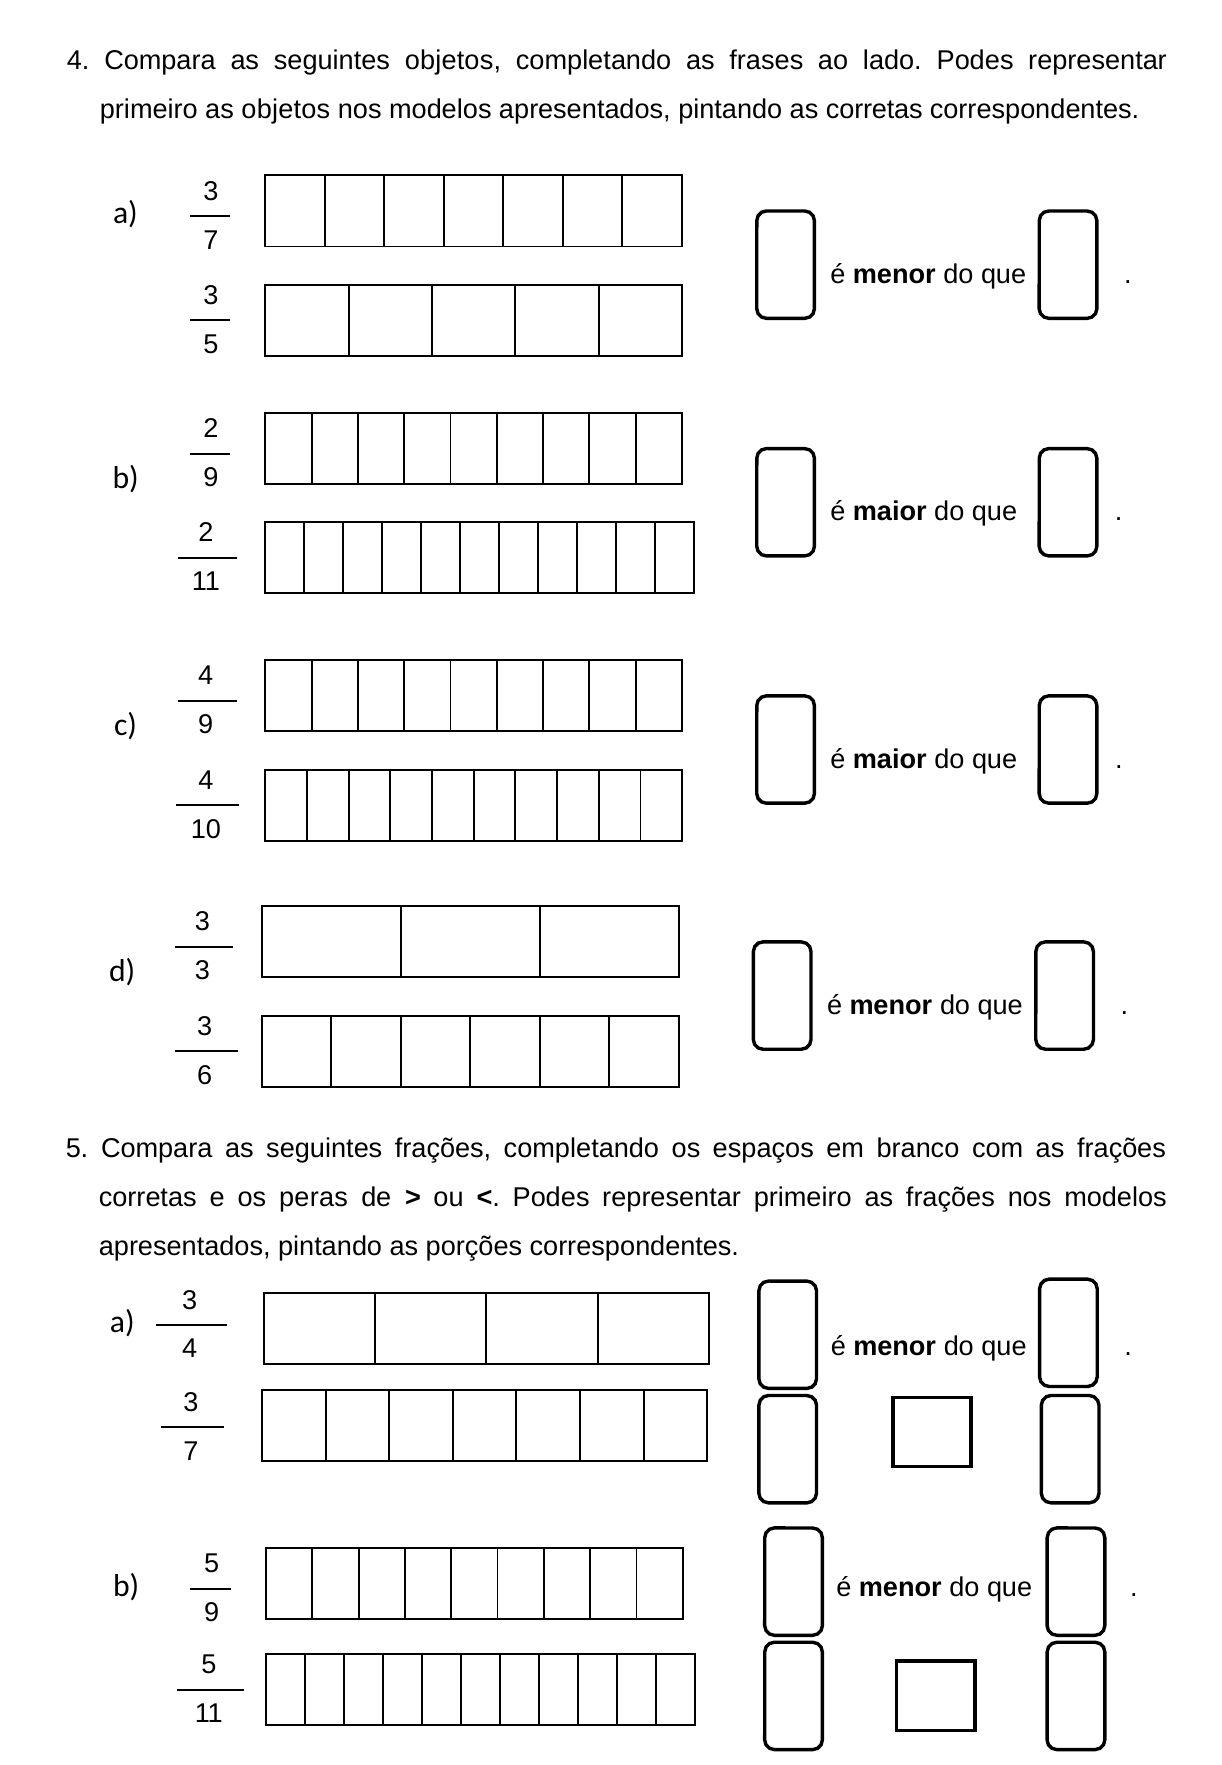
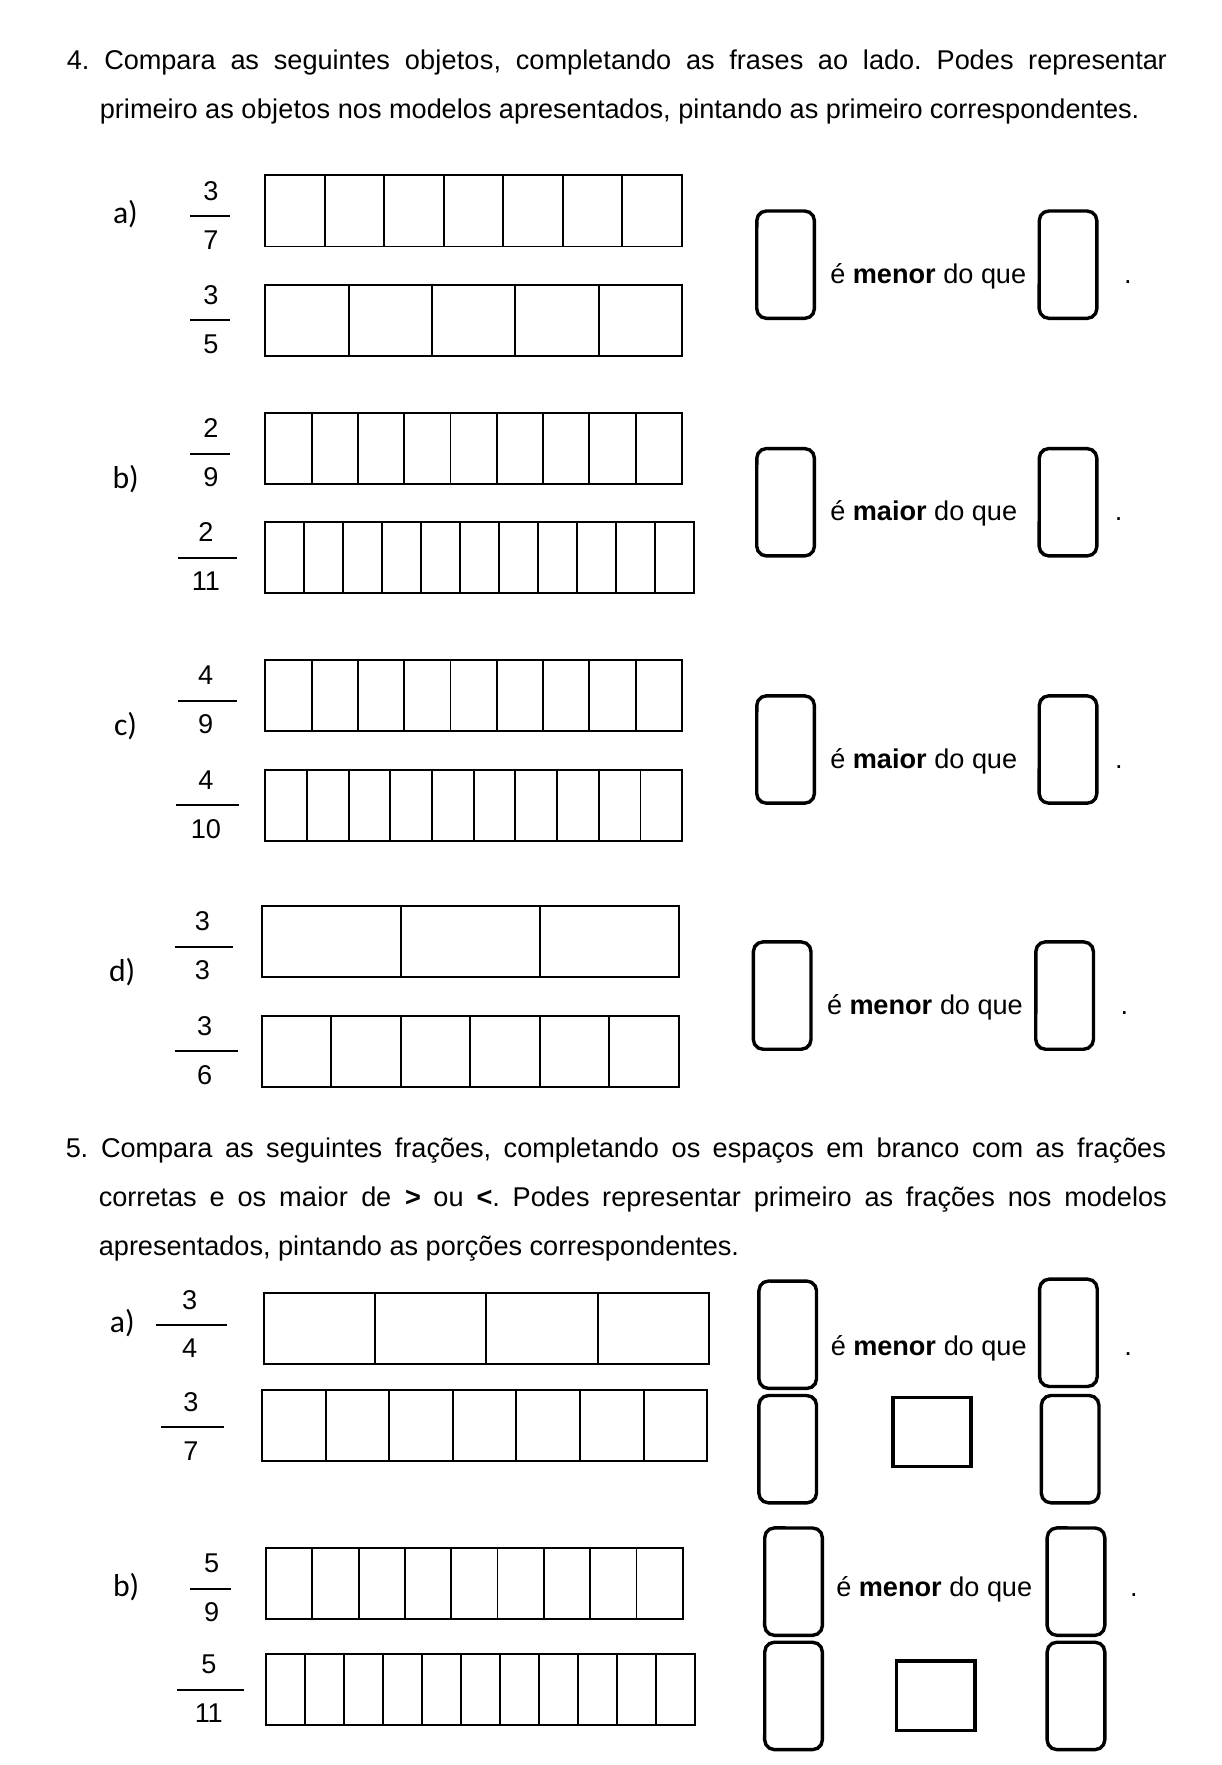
as corretas: corretas -> primeiro
os peras: peras -> maior
